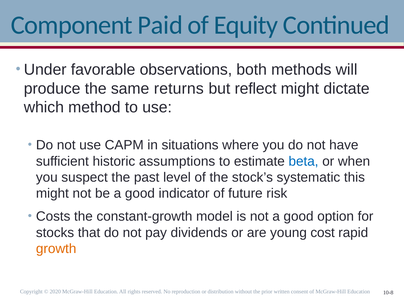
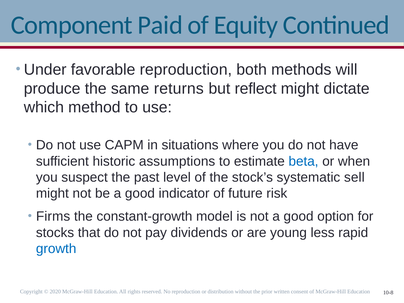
favorable observations: observations -> reproduction
this: this -> sell
Costs: Costs -> Firms
cost: cost -> less
growth colour: orange -> blue
